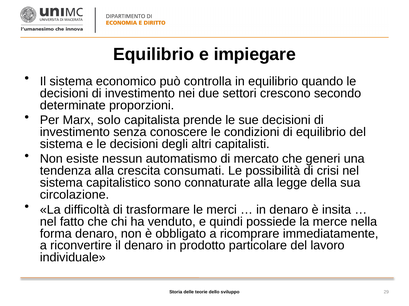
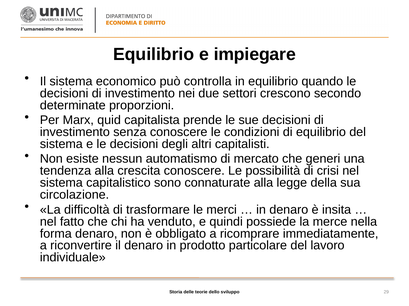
solo: solo -> quid
crescita consumati: consumati -> conoscere
